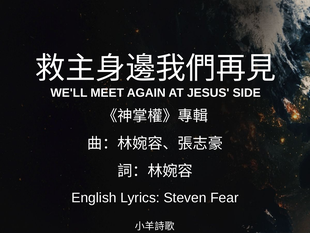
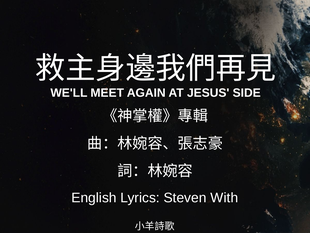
Fear: Fear -> With
